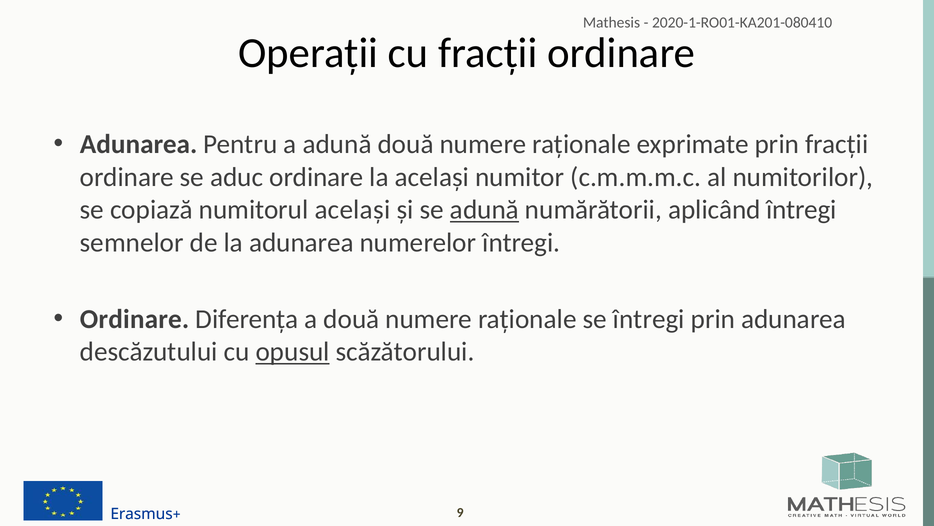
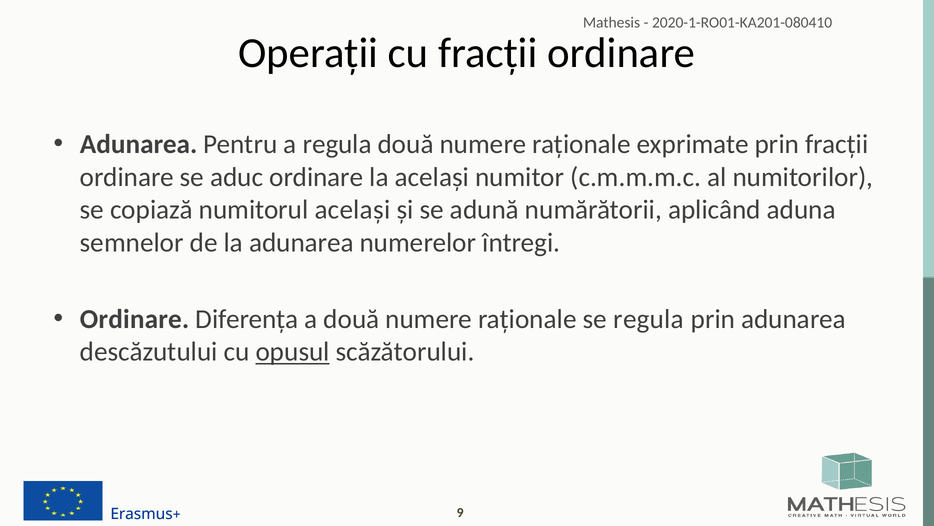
a adună: adună -> regula
adună at (484, 210) underline: present -> none
aplicând întregi: întregi -> aduna
se întregi: întregi -> regula
